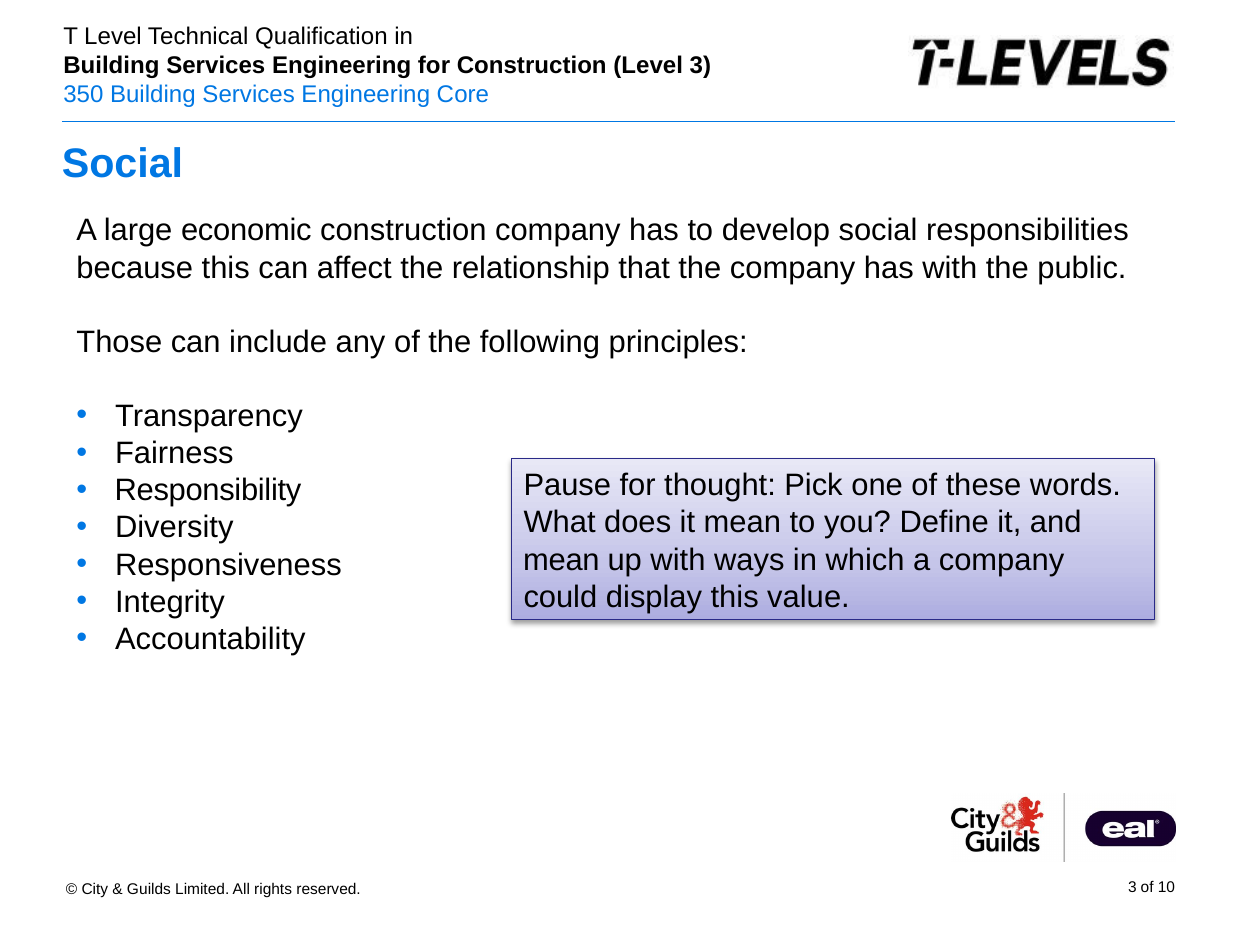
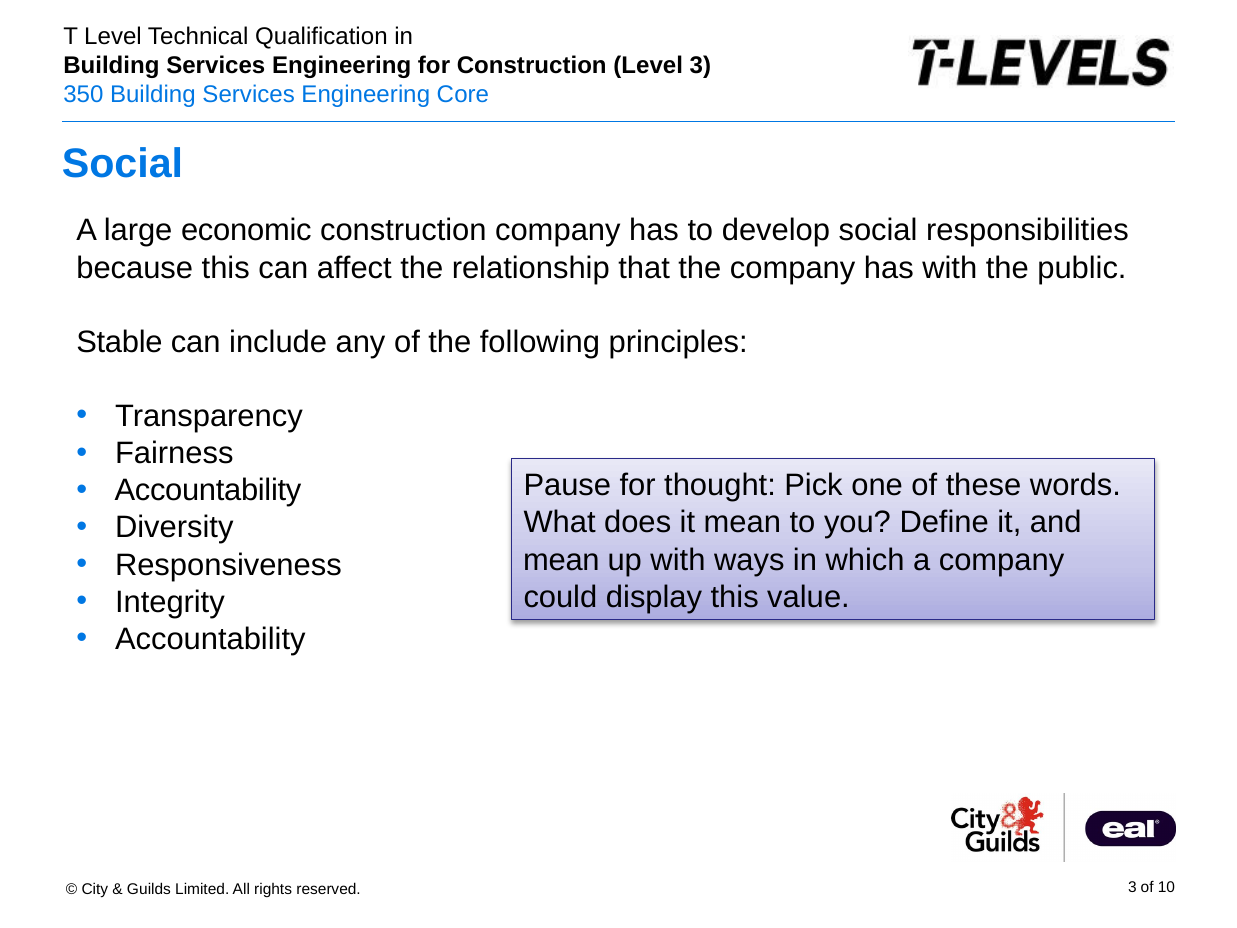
Those: Those -> Stable
Responsibility at (208, 490): Responsibility -> Accountability
